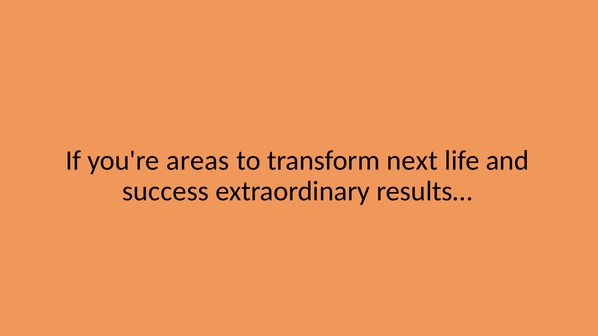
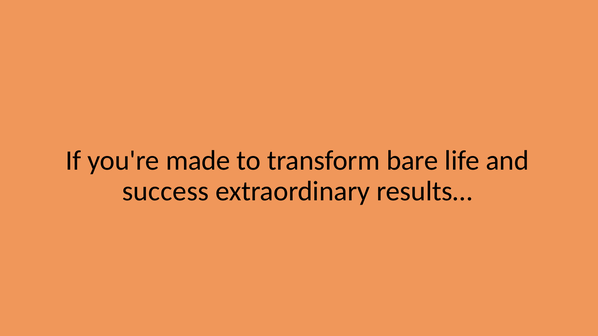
areas: areas -> made
next: next -> bare
